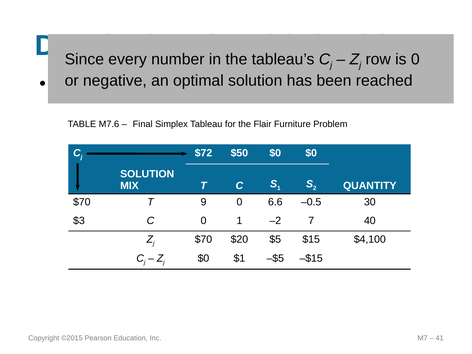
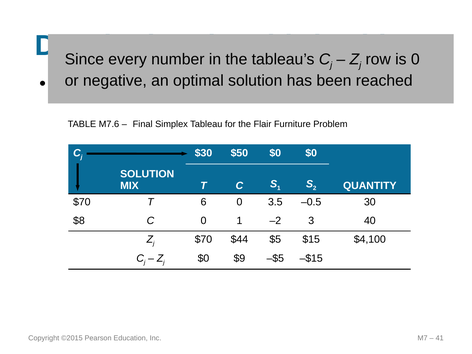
$72: $72 -> $30
9: 9 -> 6
6.6: 6.6 -> 3.5
$3: $3 -> $8
7: 7 -> 3
$20: $20 -> $44
$1: $1 -> $9
